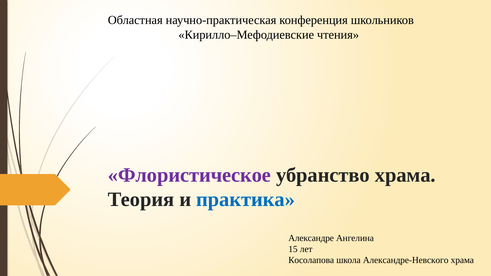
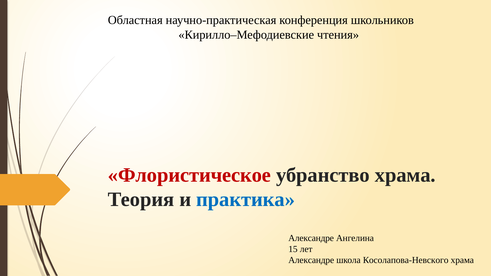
Флористическое colour: purple -> red
Косолапова at (311, 260): Косолапова -> Александре
Александре-Невского: Александре-Невского -> Косолапова-Невского
